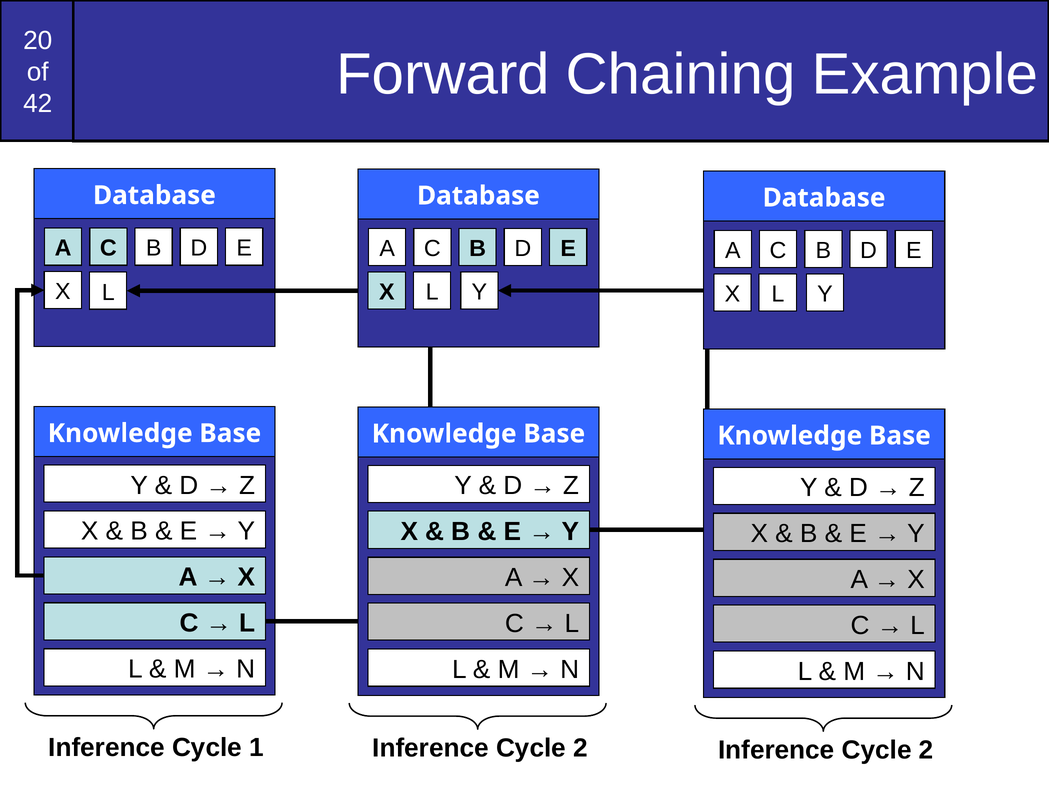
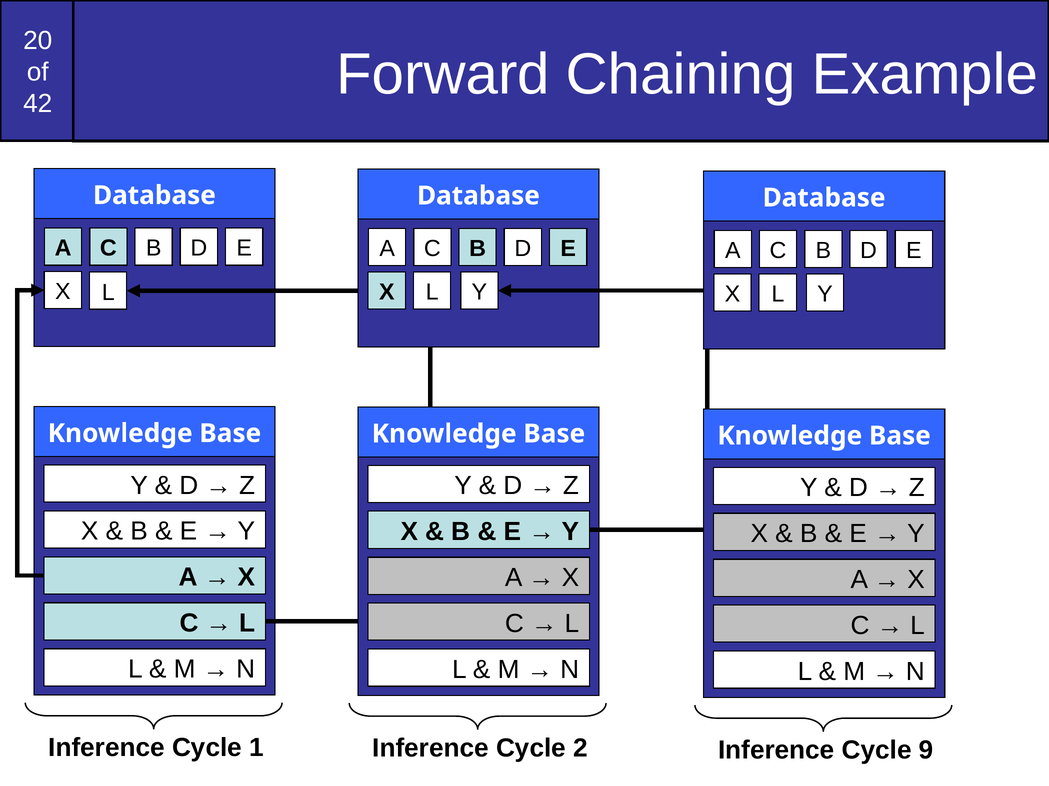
2 at (926, 751): 2 -> 9
